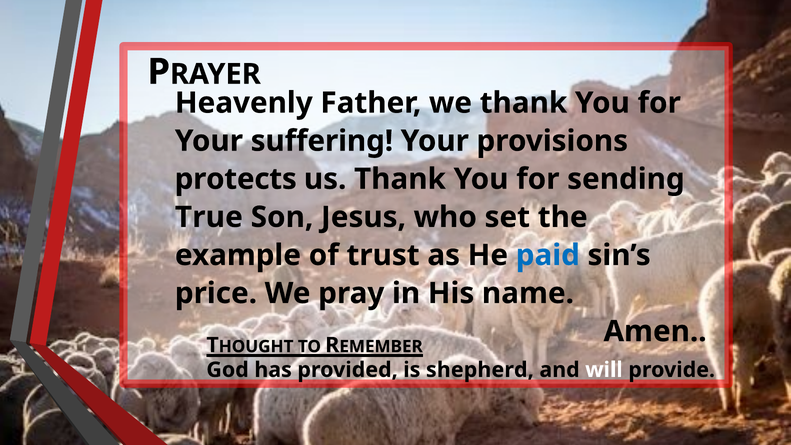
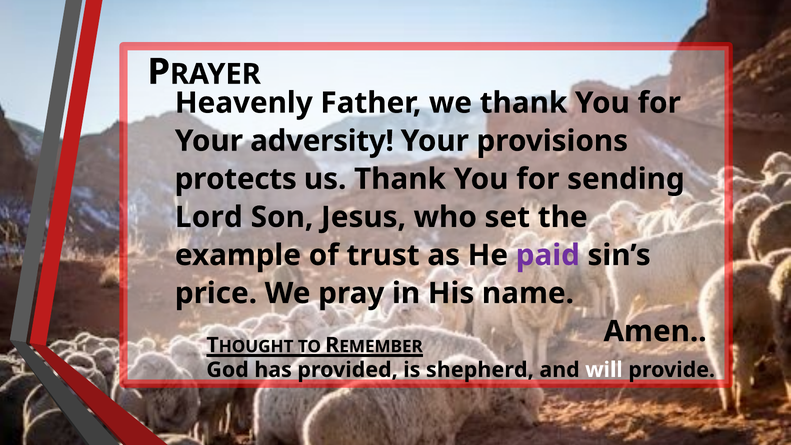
suffering: suffering -> adversity
True: True -> Lord
paid colour: blue -> purple
